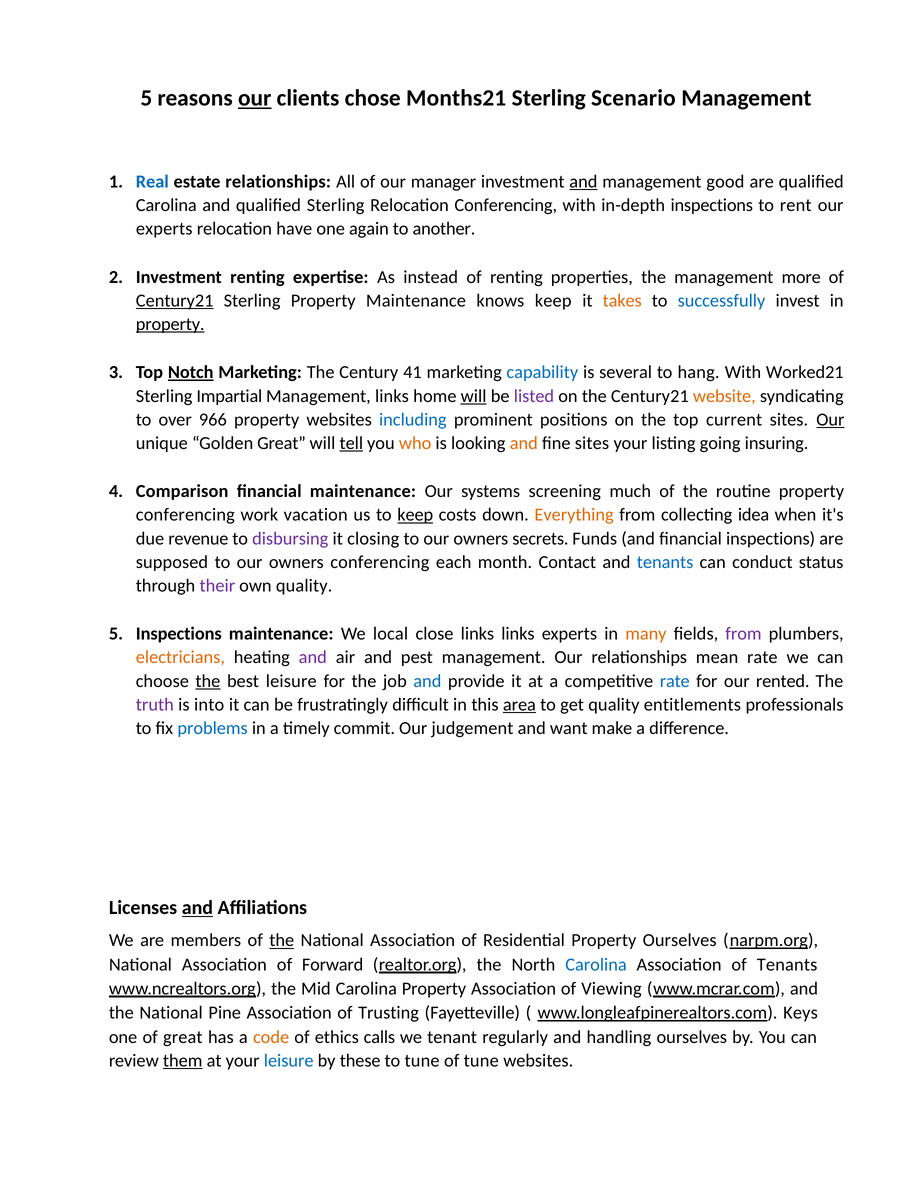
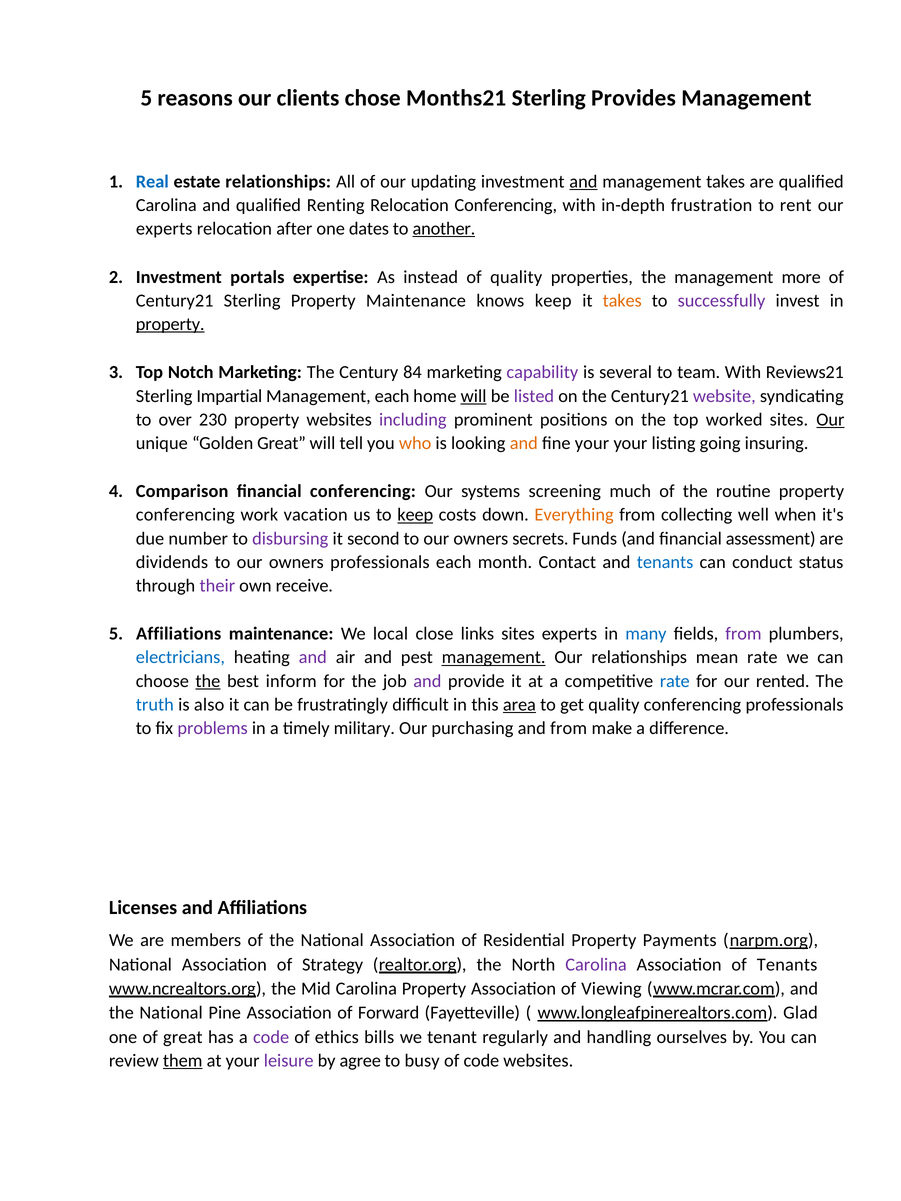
our at (255, 98) underline: present -> none
Scenario: Scenario -> Provides
manager: manager -> updating
management good: good -> takes
qualified Sterling: Sterling -> Renting
in-depth inspections: inspections -> frustration
have: have -> after
again: again -> dates
another underline: none -> present
Investment renting: renting -> portals
of renting: renting -> quality
Century21 at (175, 301) underline: present -> none
successfully colour: blue -> purple
Notch underline: present -> none
41: 41 -> 84
capability colour: blue -> purple
hang: hang -> team
Worked21: Worked21 -> Reviews21
Management links: links -> each
website colour: orange -> purple
966: 966 -> 230
including colour: blue -> purple
current: current -> worked
tell underline: present -> none
fine sites: sites -> your
financial maintenance: maintenance -> conferencing
idea: idea -> well
revenue: revenue -> number
closing: closing -> second
financial inspections: inspections -> assessment
supposed: supposed -> dividends
owners conferencing: conferencing -> professionals
own quality: quality -> receive
5 Inspections: Inspections -> Affiliations
links links: links -> sites
many colour: orange -> blue
electricians colour: orange -> blue
management at (494, 658) underline: none -> present
best leisure: leisure -> inform
and at (427, 681) colour: blue -> purple
truth colour: purple -> blue
into: into -> also
quality entitlements: entitlements -> conferencing
problems colour: blue -> purple
commit: commit -> military
judgement: judgement -> purchasing
and want: want -> from
and at (197, 908) underline: present -> none
the at (282, 941) underline: present -> none
Property Ourselves: Ourselves -> Payments
Forward: Forward -> Strategy
Carolina at (596, 965) colour: blue -> purple
Trusting: Trusting -> Forward
Keys: Keys -> Glad
code at (271, 1037) colour: orange -> purple
calls: calls -> bills
leisure at (289, 1061) colour: blue -> purple
these: these -> agree
to tune: tune -> busy
of tune: tune -> code
